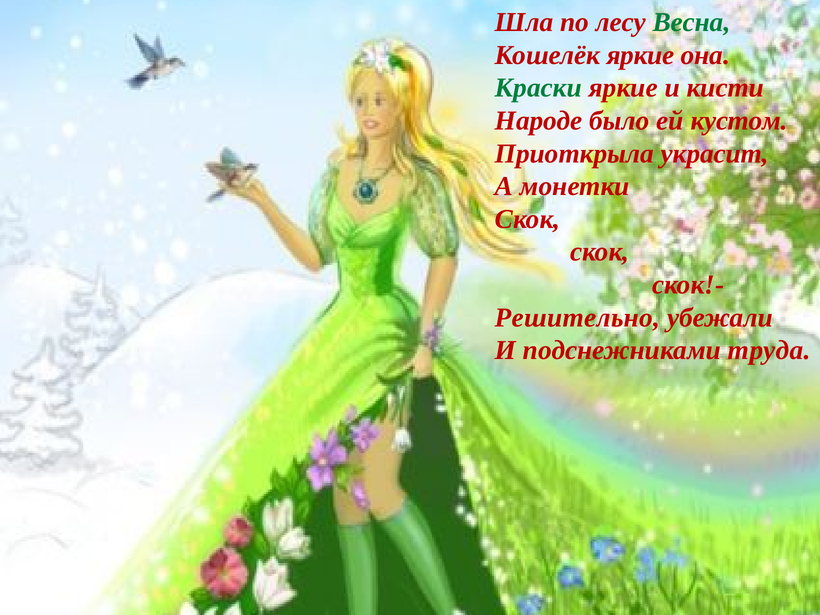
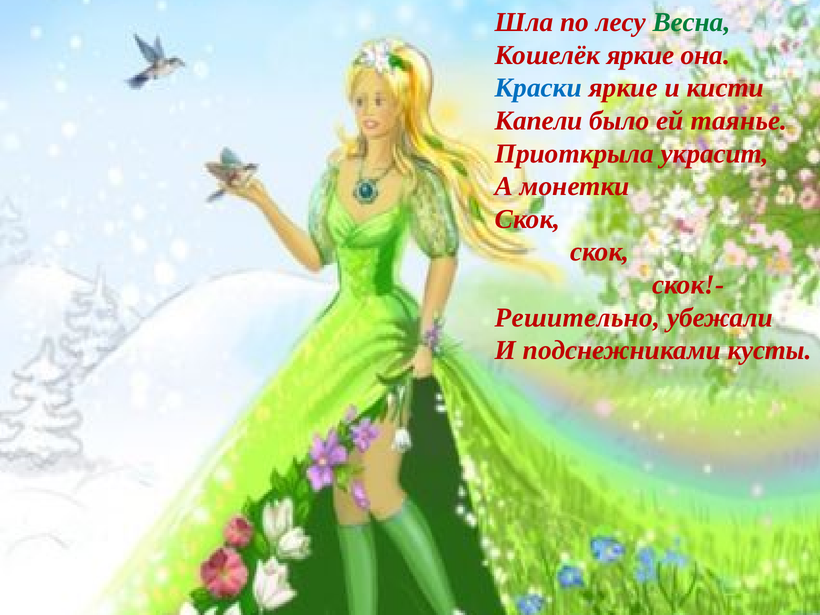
Краски colour: green -> blue
Народе: Народе -> Капели
кустом: кустом -> таянье
труда: труда -> кусты
